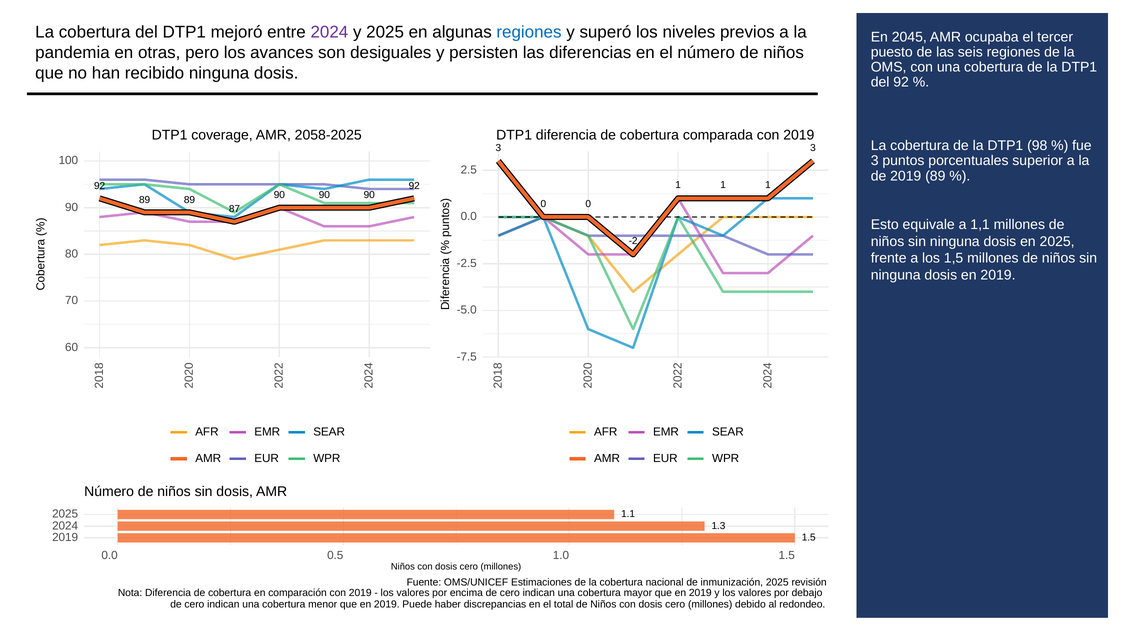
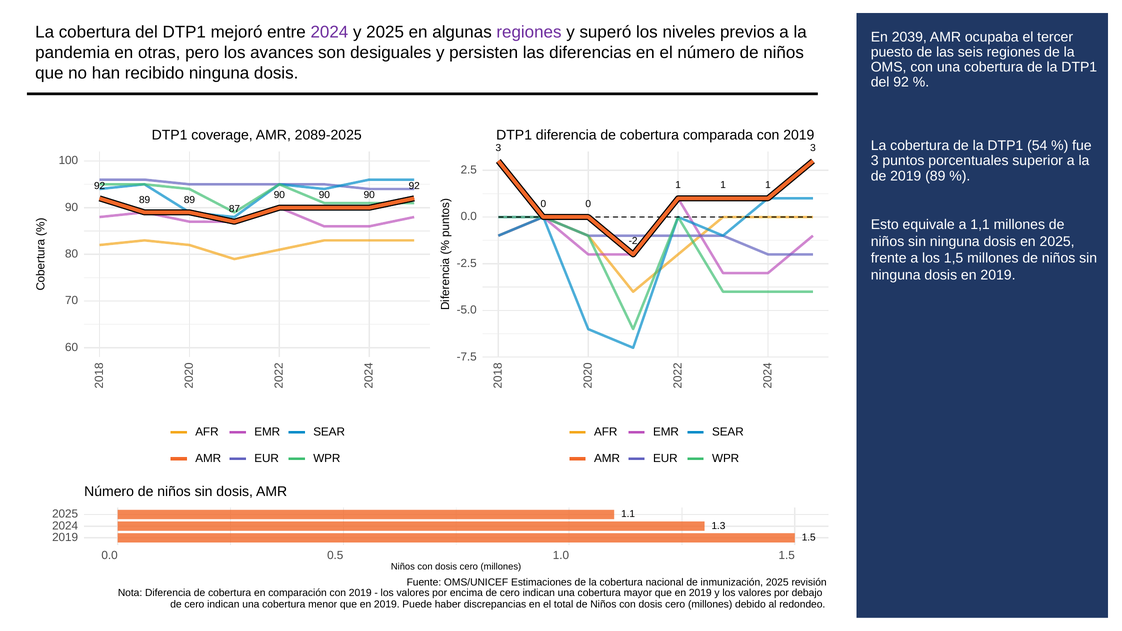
regiones at (529, 32) colour: blue -> purple
2045: 2045 -> 2039
2058-2025: 2058-2025 -> 2089-2025
98: 98 -> 54
